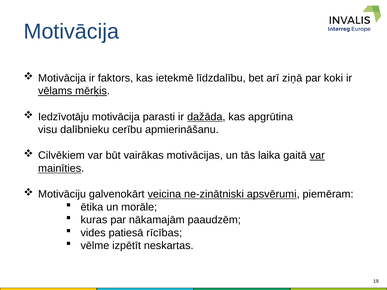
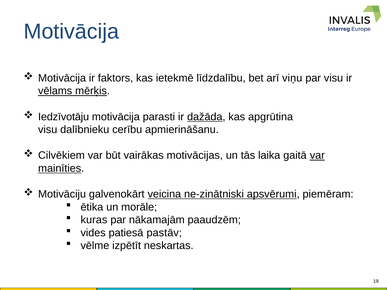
ziņā: ziņā -> viņu
par koki: koki -> visu
rīcības: rīcības -> pastāv
